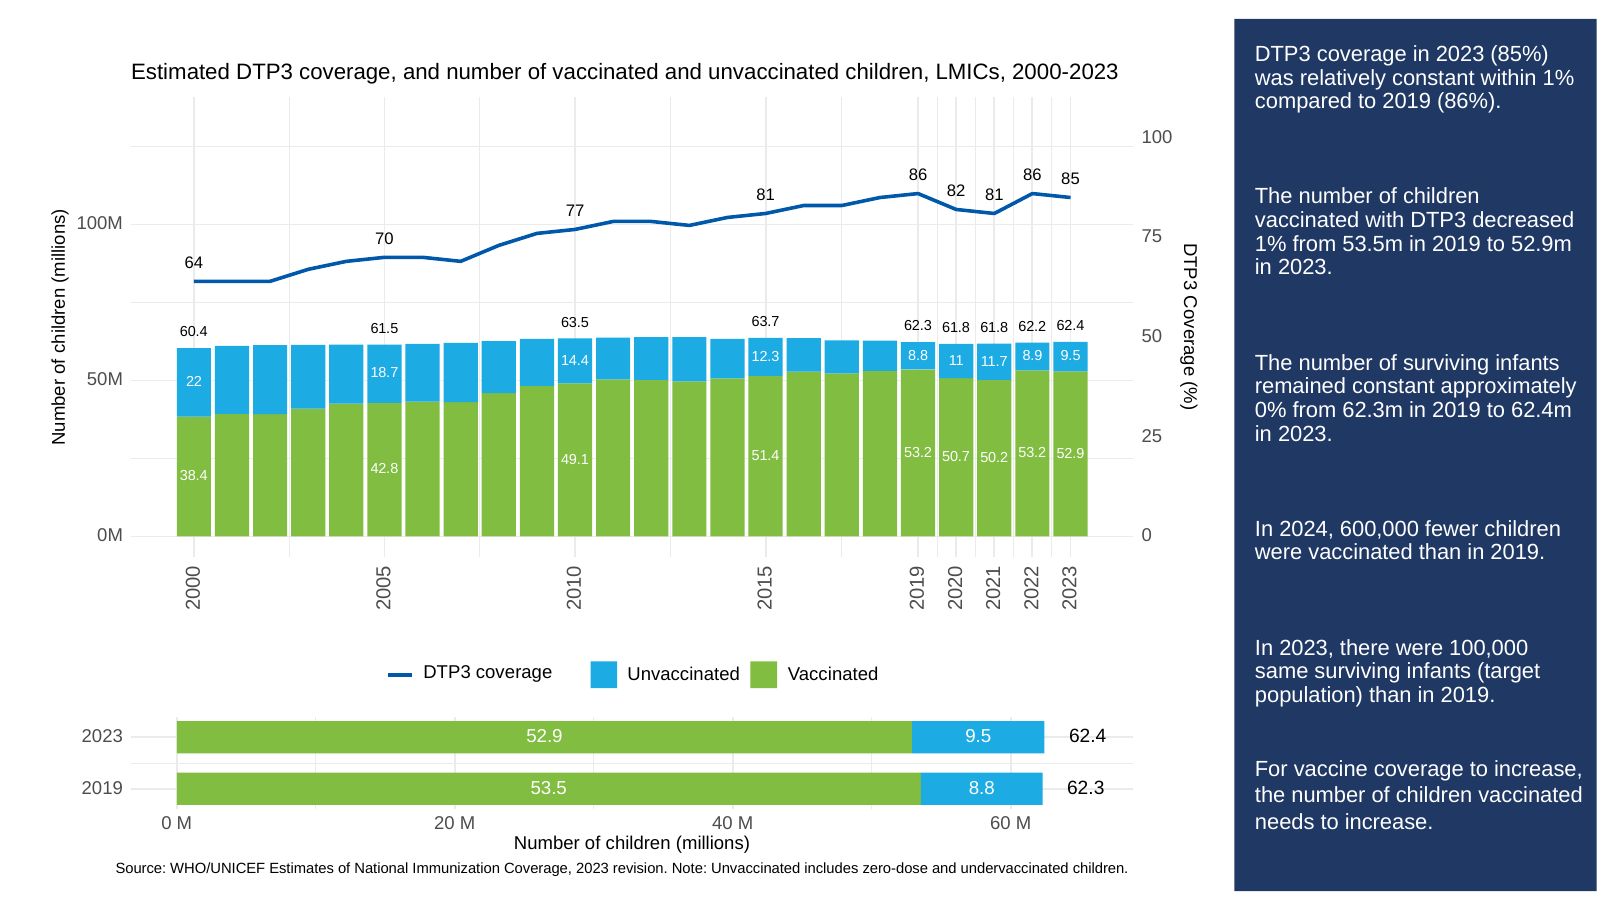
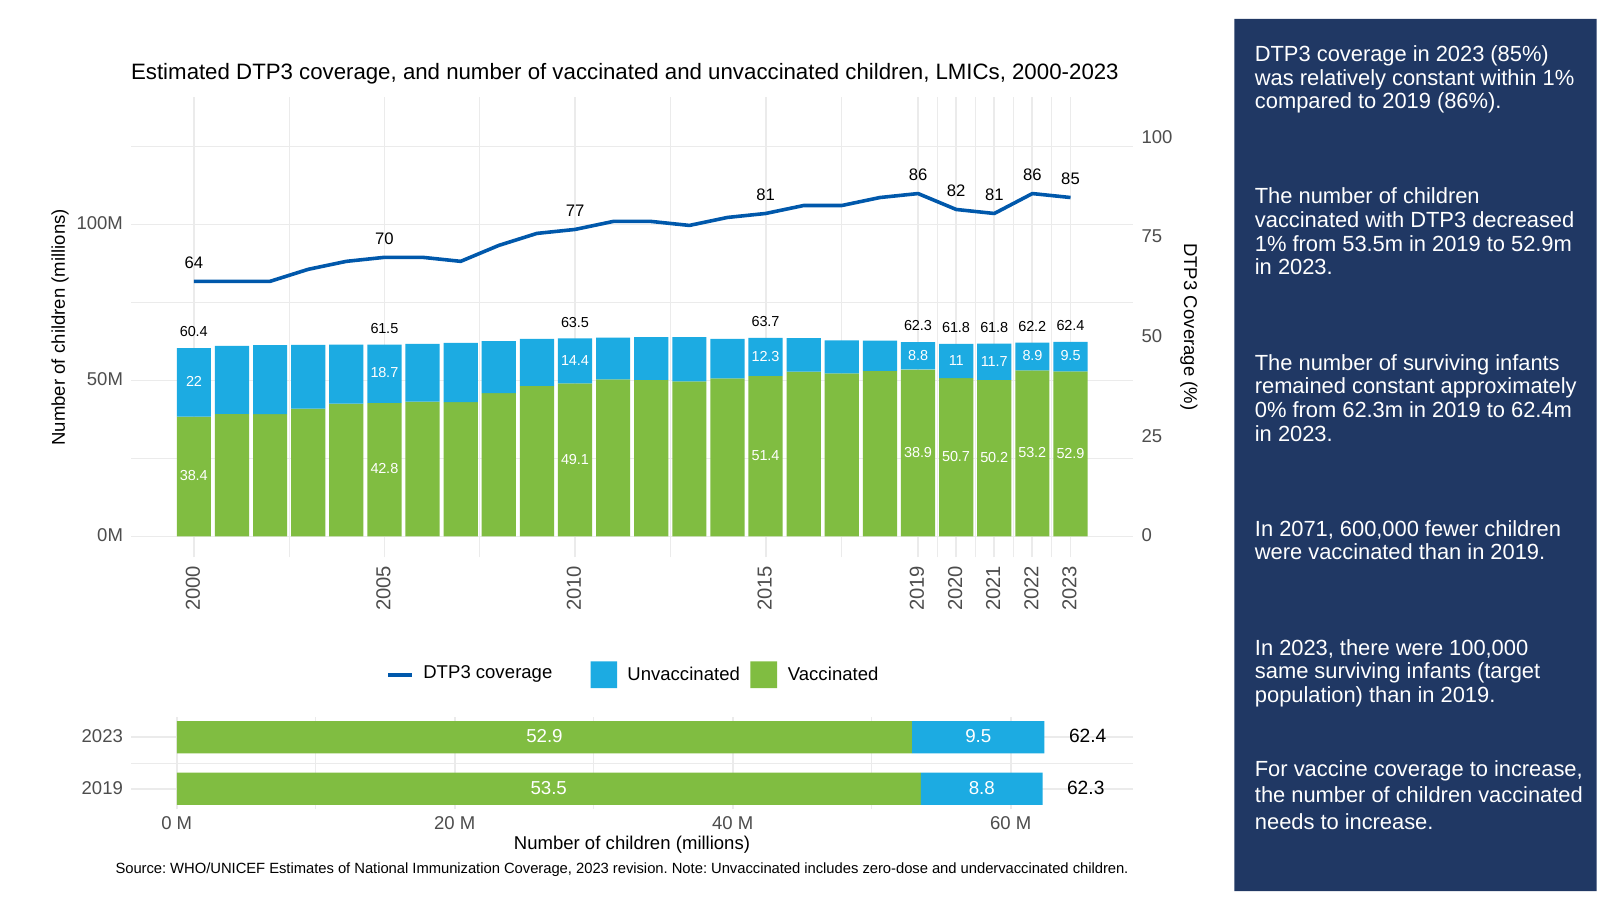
53.2 at (918, 452): 53.2 -> 38.9
2024: 2024 -> 2071
